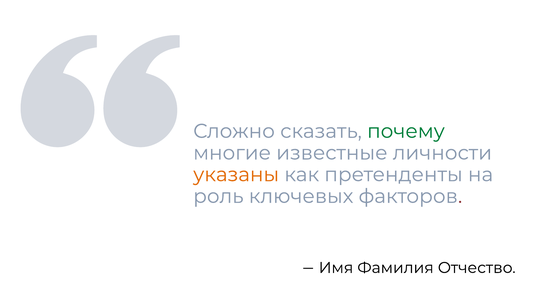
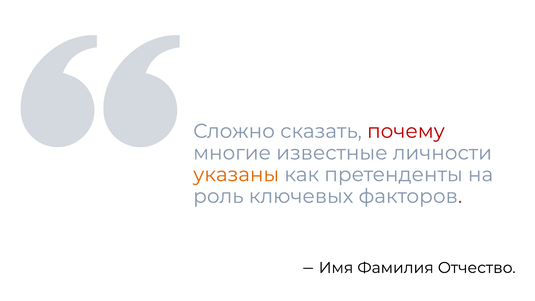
почему colour: green -> red
